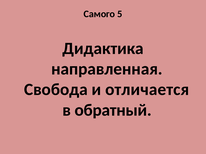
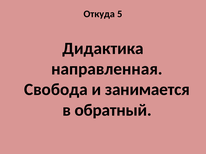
Самого: Самого -> Откуда
отличается: отличается -> занимается
